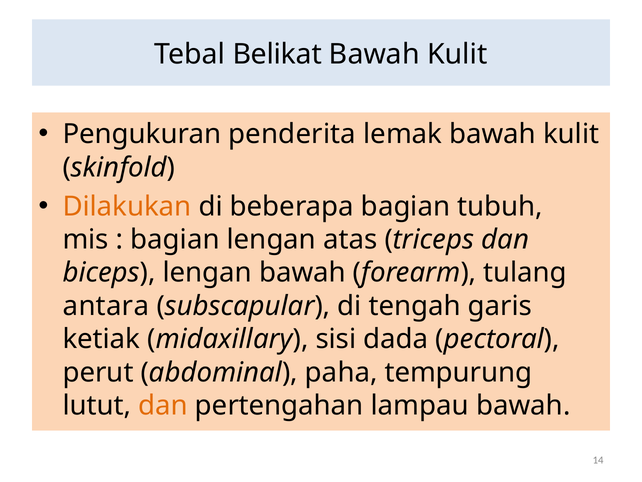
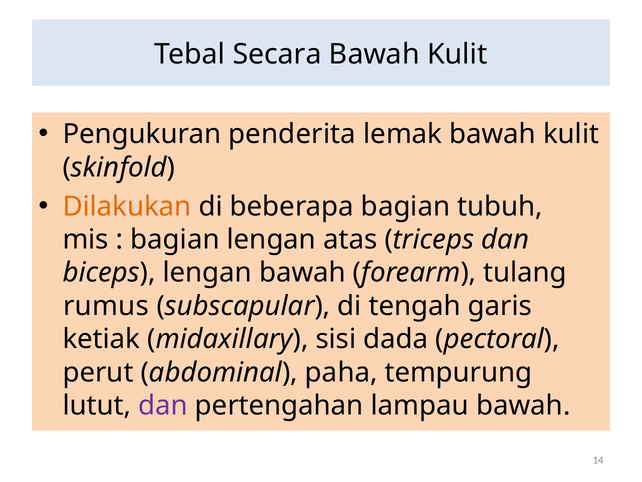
Belikat: Belikat -> Secara
antara: antara -> rumus
dan at (163, 405) colour: orange -> purple
